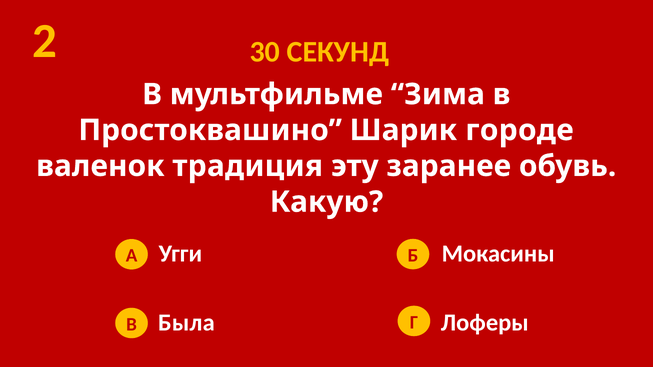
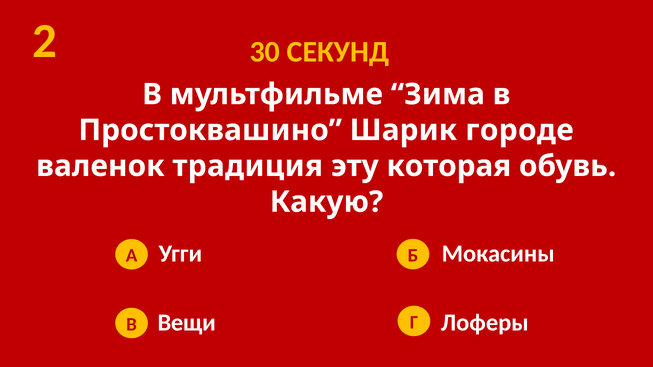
заранее: заранее -> которая
Была: Была -> Вещи
